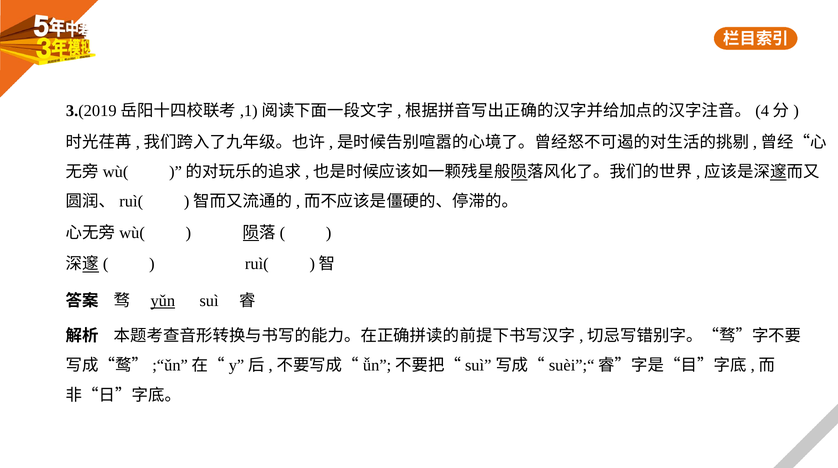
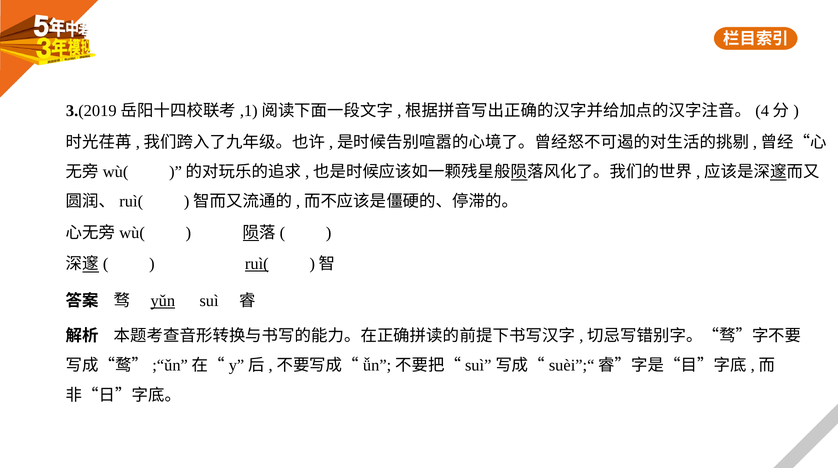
ruì( underline: none -> present
